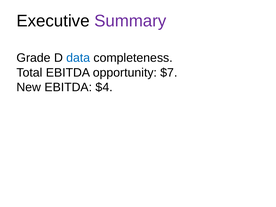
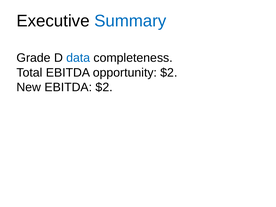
Summary colour: purple -> blue
opportunity $7: $7 -> $2
EBITDA $4: $4 -> $2
